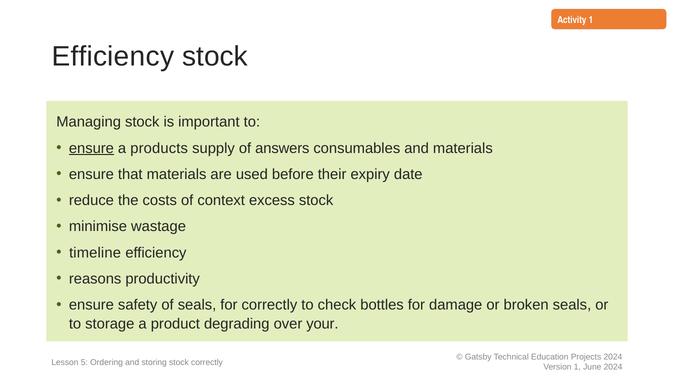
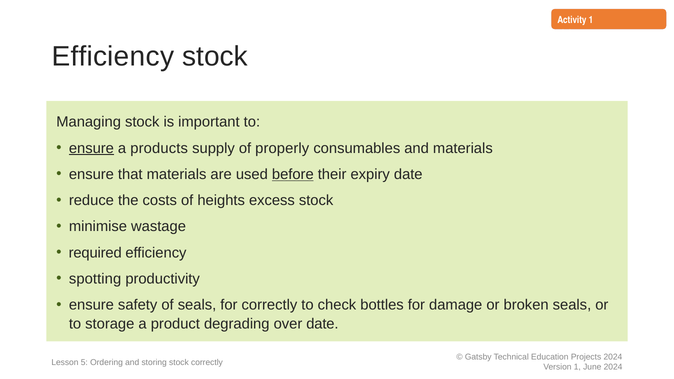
answers: answers -> properly
before underline: none -> present
context: context -> heights
timeline: timeline -> required
reasons: reasons -> spotting
over your: your -> date
